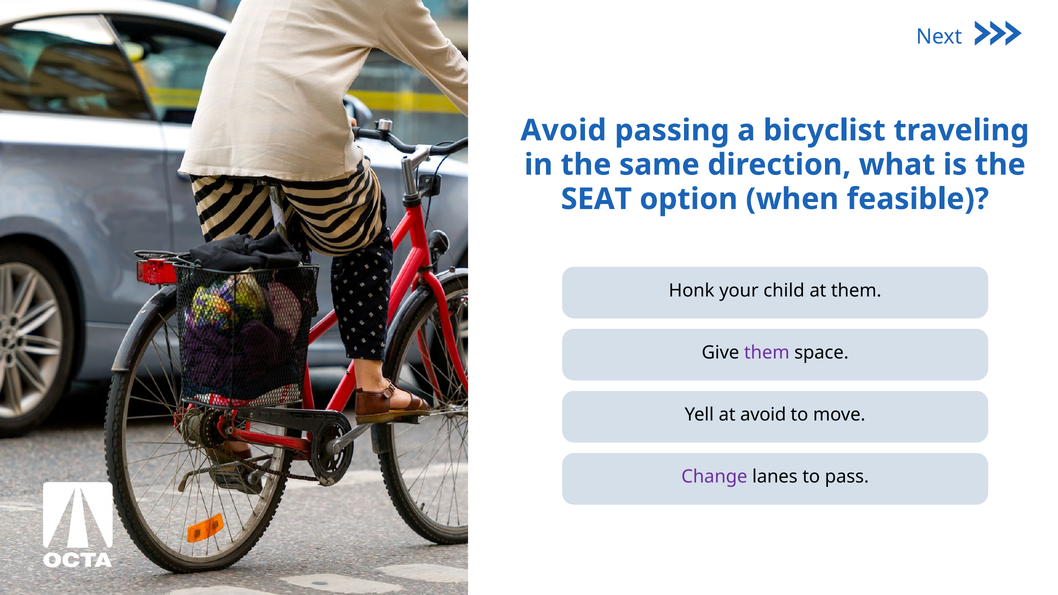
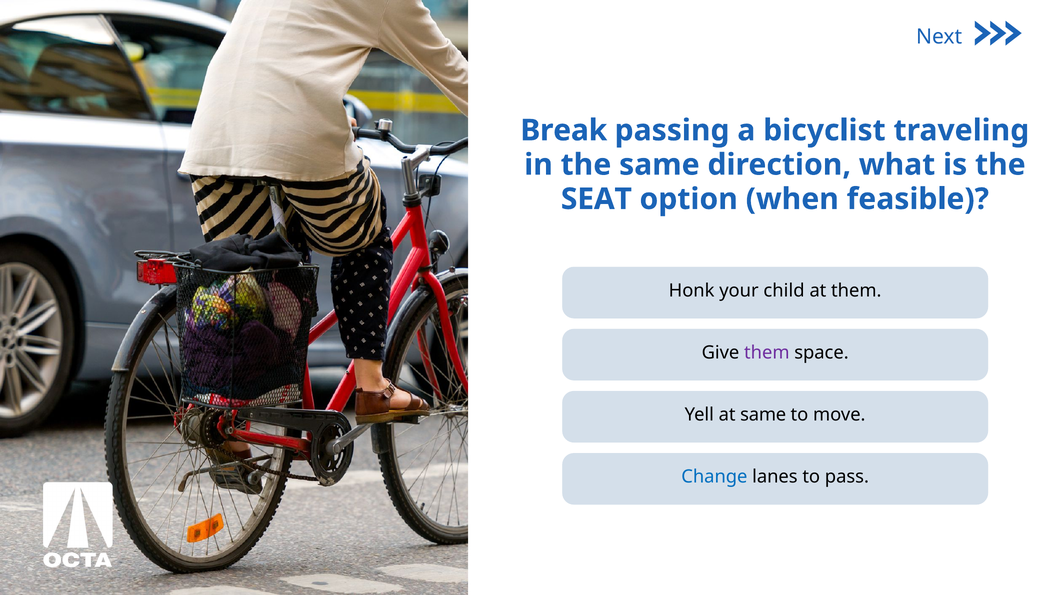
Avoid at (564, 130): Avoid -> Break
at avoid: avoid -> same
Change colour: purple -> blue
